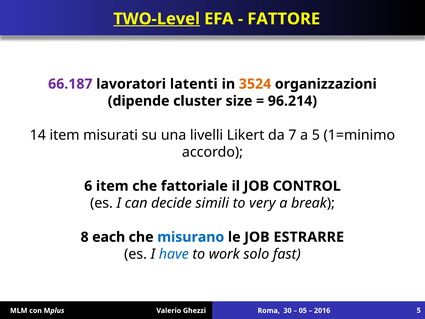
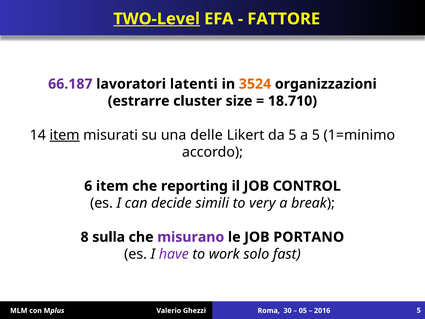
dipende: dipende -> estrarre
96.214: 96.214 -> 18.710
item at (65, 135) underline: none -> present
livelli: livelli -> delle
da 7: 7 -> 5
fattoriale: fattoriale -> reporting
each: each -> sulla
misurano colour: blue -> purple
ESTRARRE: ESTRARRE -> PORTANO
have colour: blue -> purple
